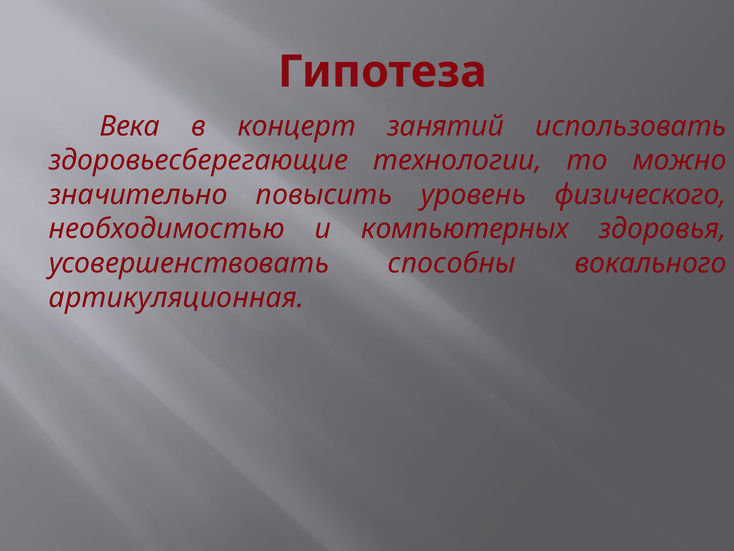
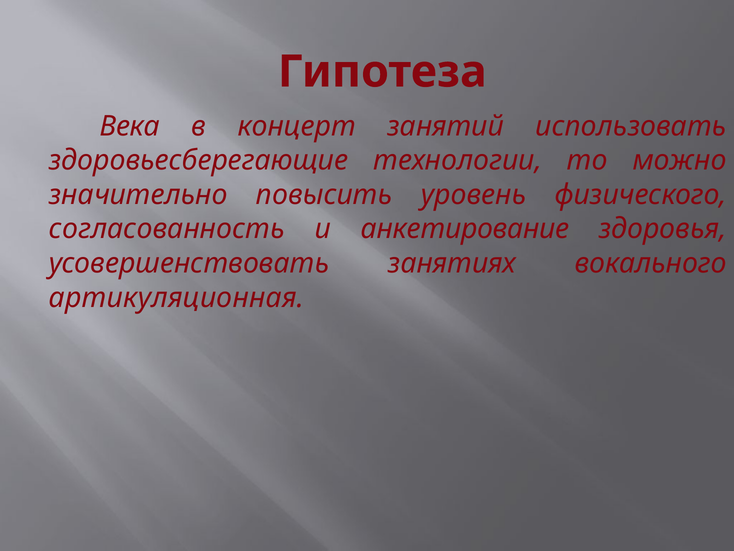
необходимостью: необходимостью -> согласованность
компьютерных: компьютерных -> анкетирование
способны: способны -> занятиях
